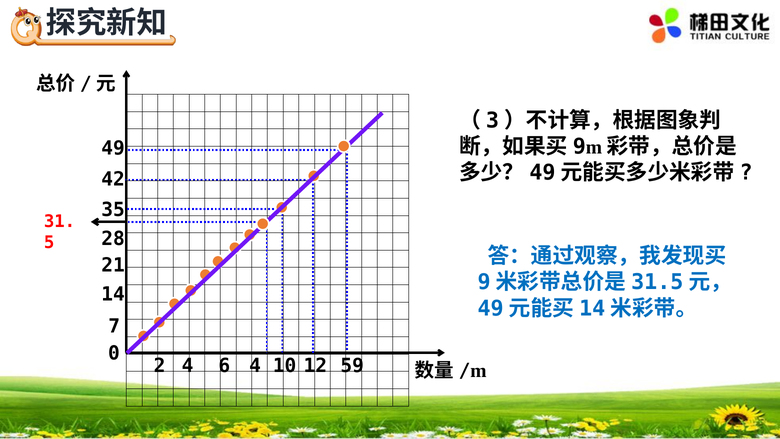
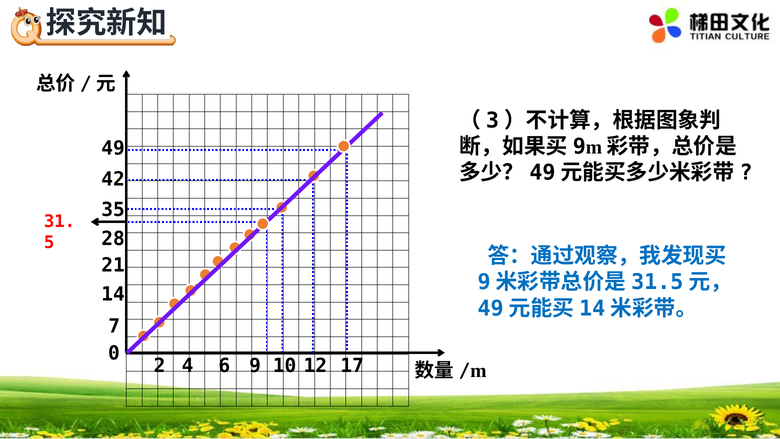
6 4: 4 -> 9
59: 59 -> 17
